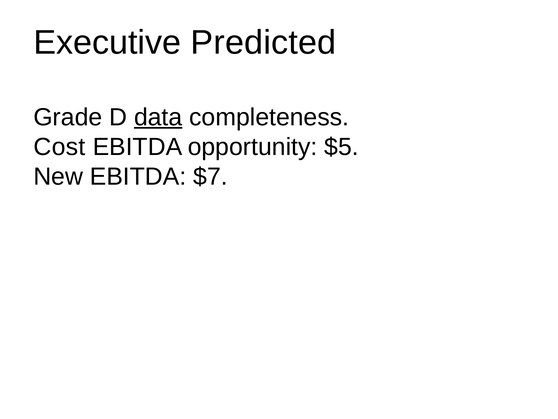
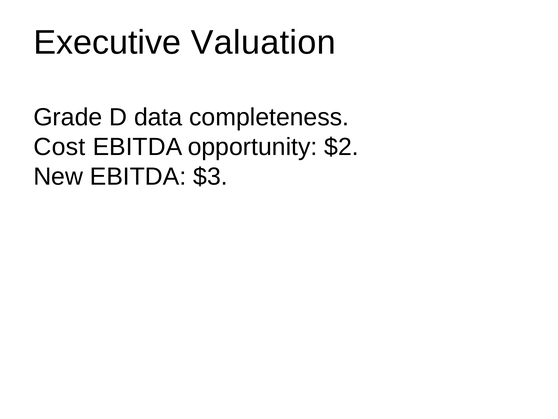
Predicted: Predicted -> Valuation
data underline: present -> none
$5: $5 -> $2
$7: $7 -> $3
